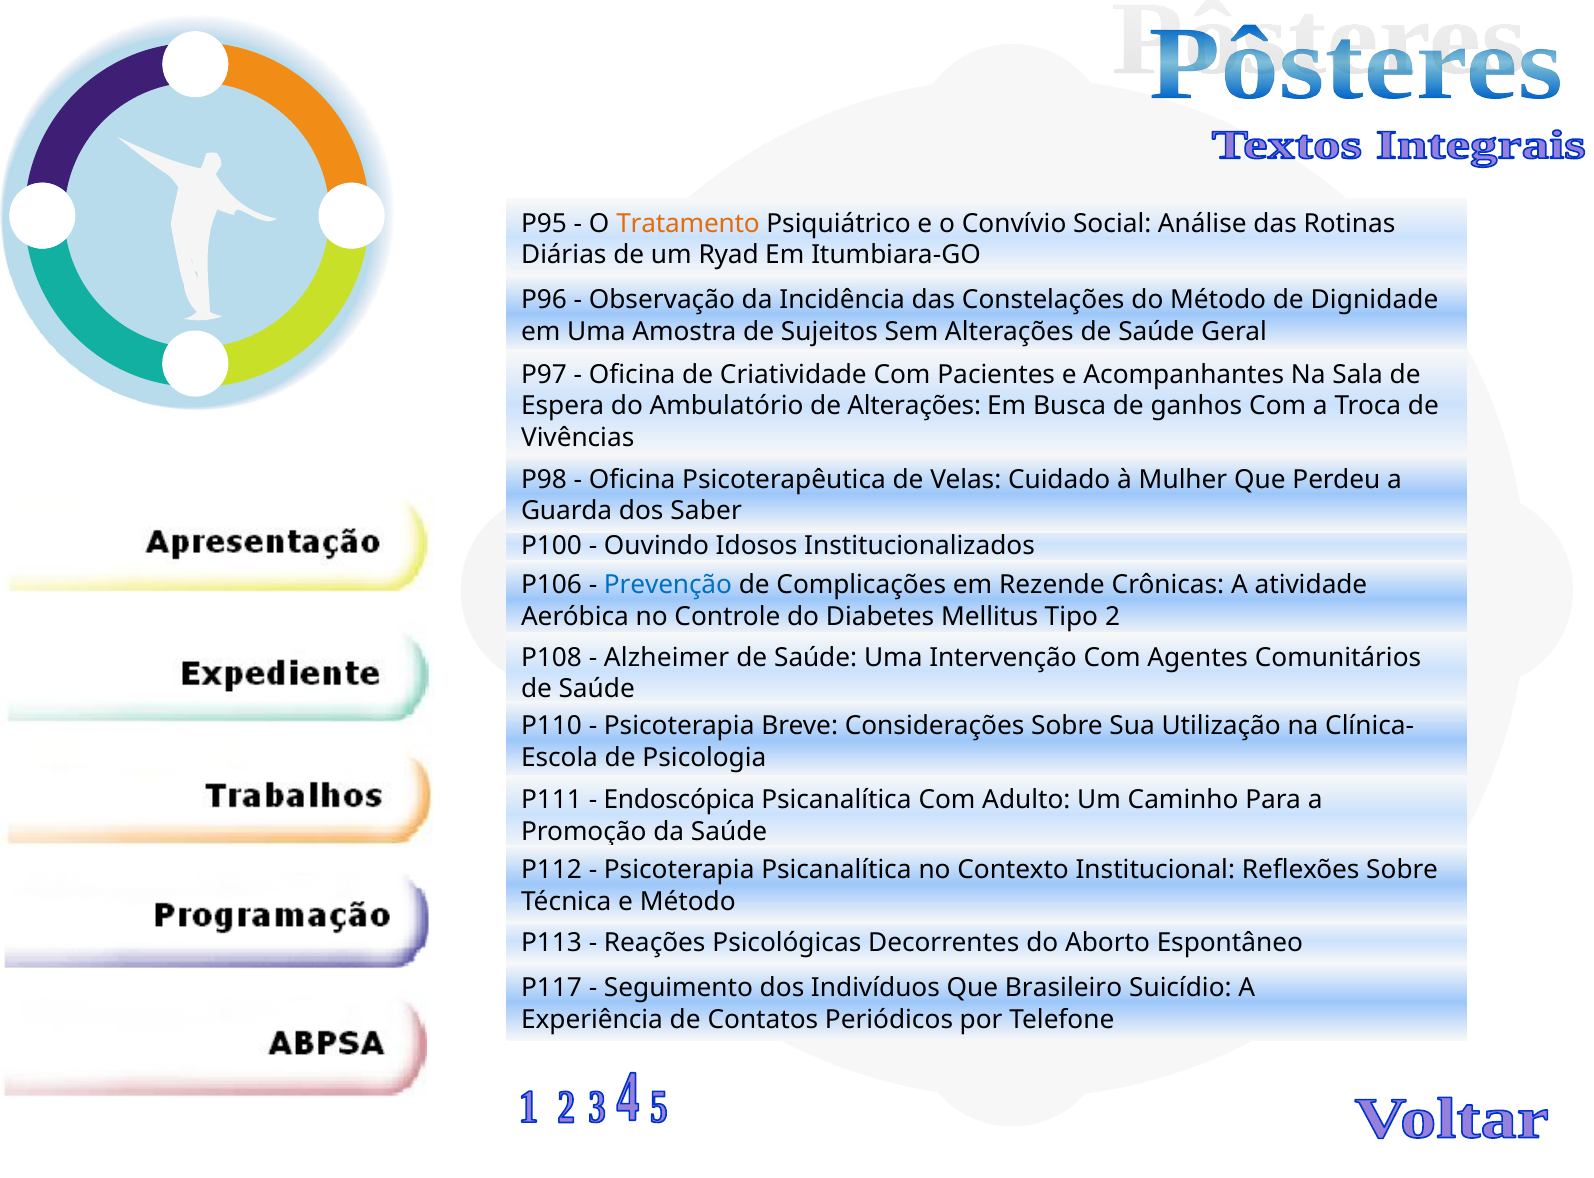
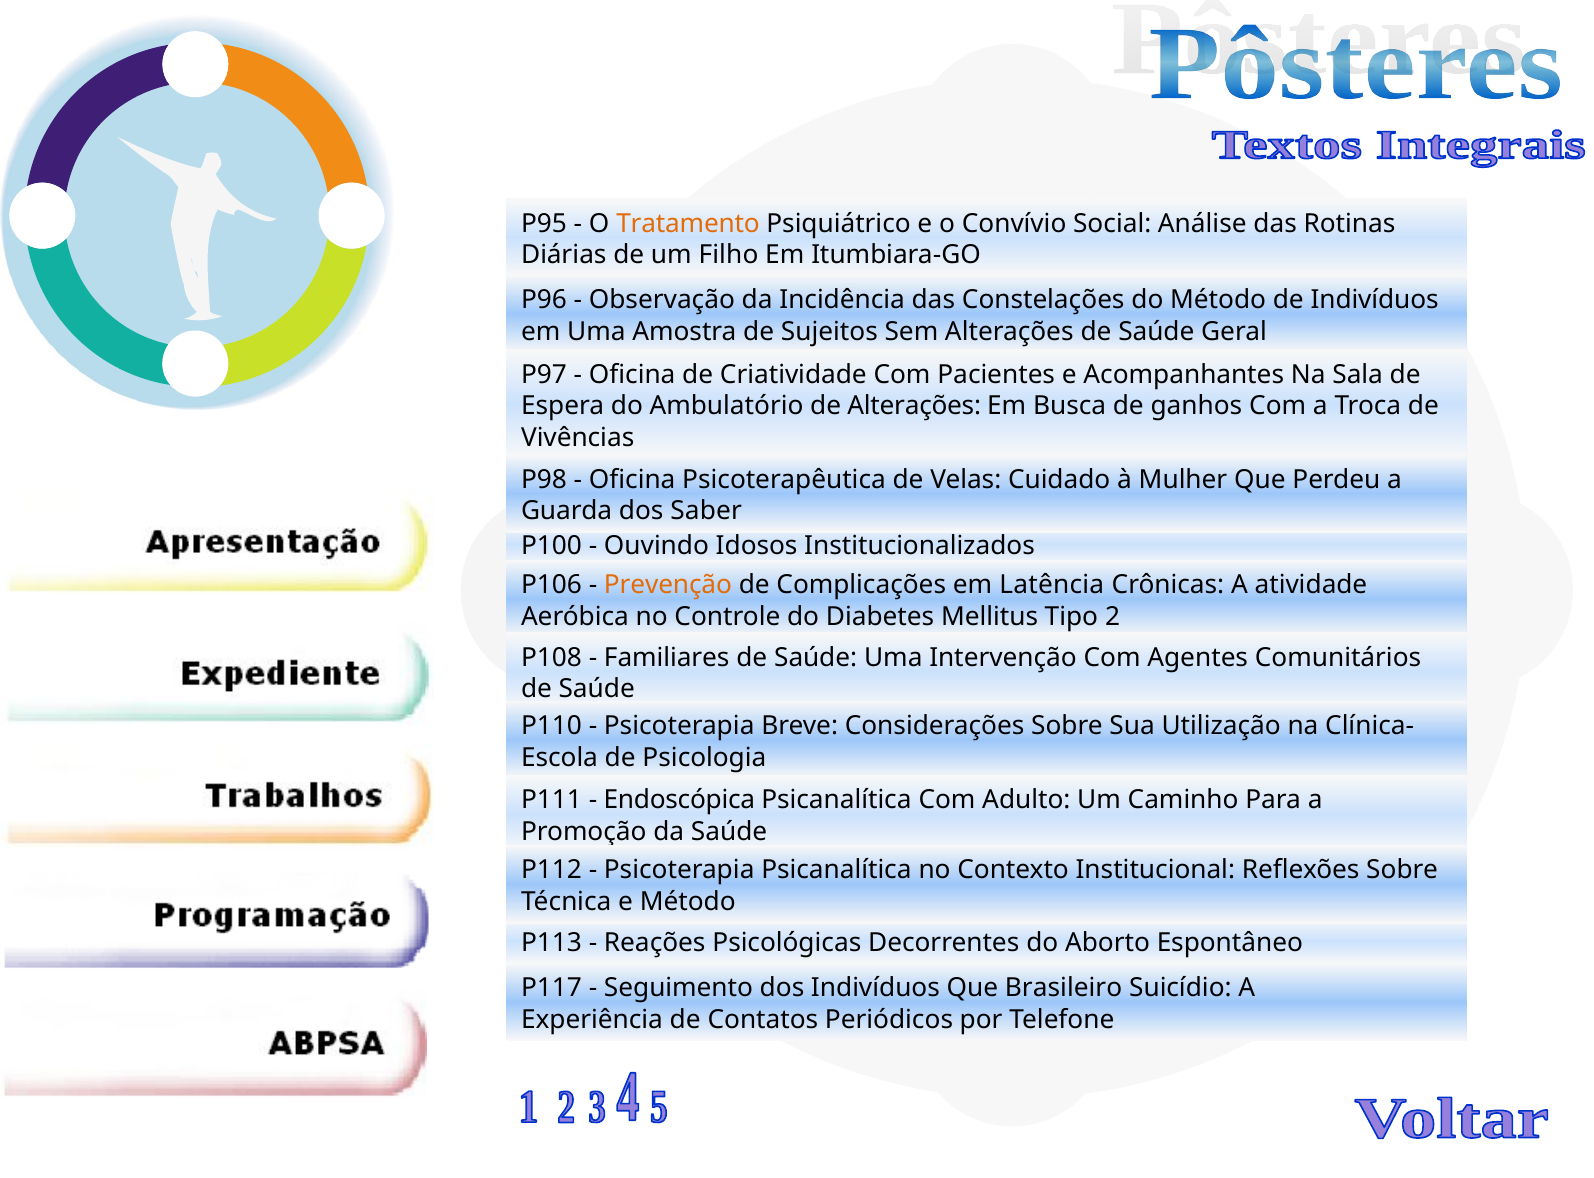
Ryad: Ryad -> Filho
de Dignidade: Dignidade -> Indivíduos
Prevenção colour: blue -> orange
Rezende: Rezende -> Latência
Alzheimer: Alzheimer -> Familiares
